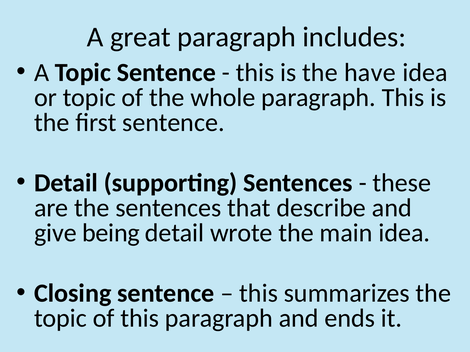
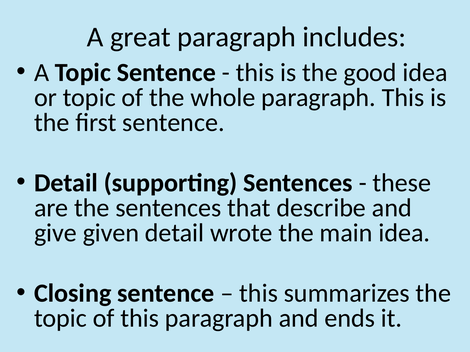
have: have -> good
being: being -> given
